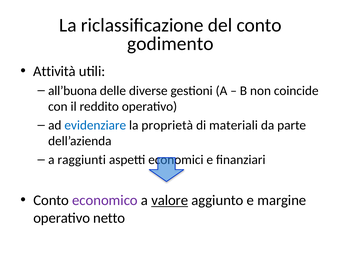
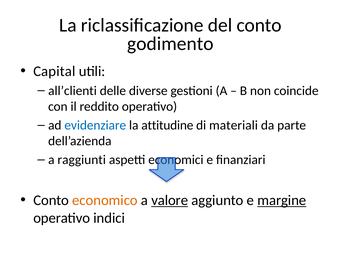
Attività: Attività -> Capital
all’buona: all’buona -> all’clienti
proprietà: proprietà -> attitudine
economico colour: purple -> orange
margine underline: none -> present
netto: netto -> indici
